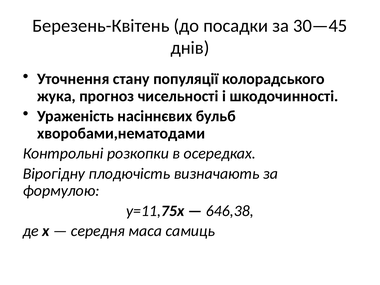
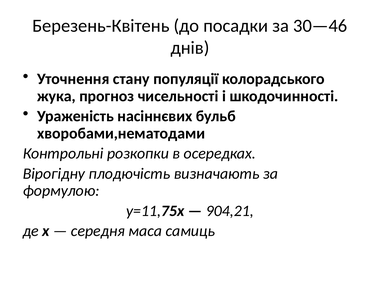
30—45: 30—45 -> 30—46
646,38: 646,38 -> 904,21
